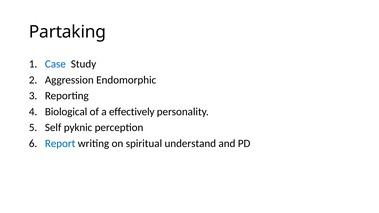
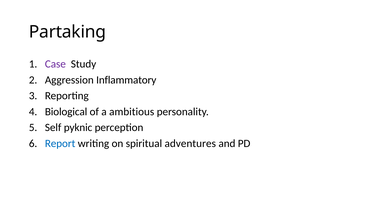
Case colour: blue -> purple
Endomorphic: Endomorphic -> Inflammatory
effectively: effectively -> ambitious
understand: understand -> adventures
